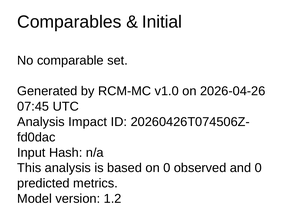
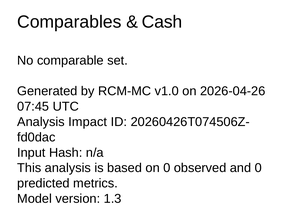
Initial: Initial -> Cash
1.2: 1.2 -> 1.3
